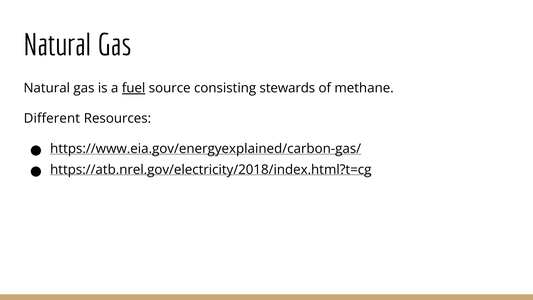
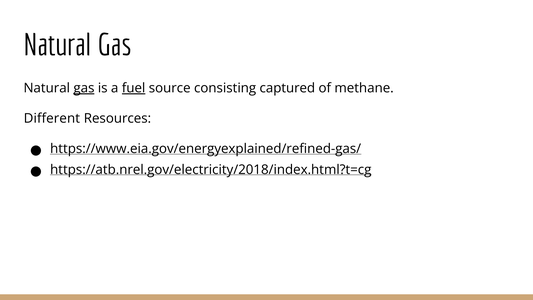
gas at (84, 88) underline: none -> present
stewards: stewards -> captured
https://www.eia.gov/energyexplained/carbon-gas/: https://www.eia.gov/energyexplained/carbon-gas/ -> https://www.eia.gov/energyexplained/refined-gas/
